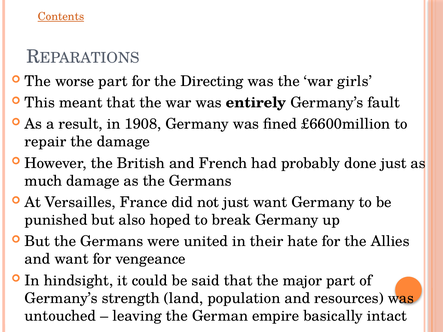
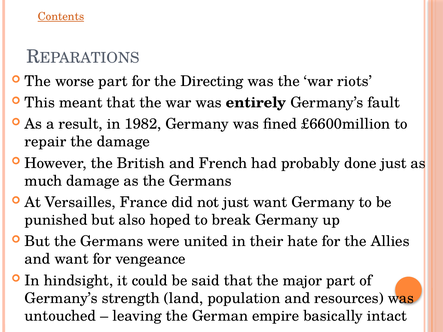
girls: girls -> riots
1908: 1908 -> 1982
